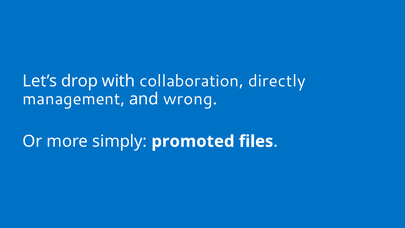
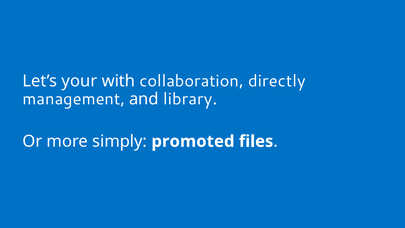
drop: drop -> your
wrong: wrong -> library
